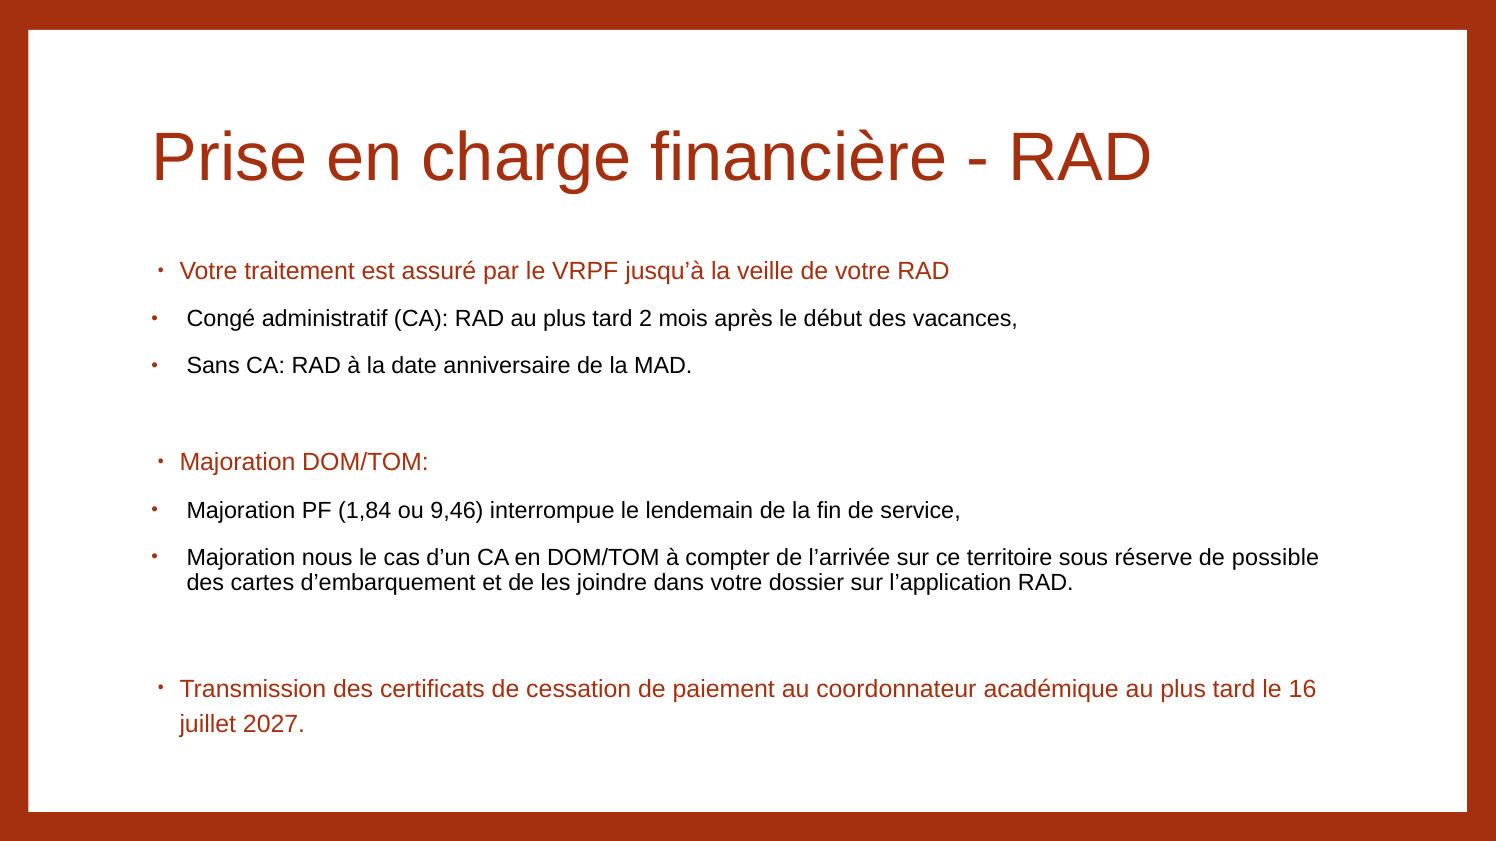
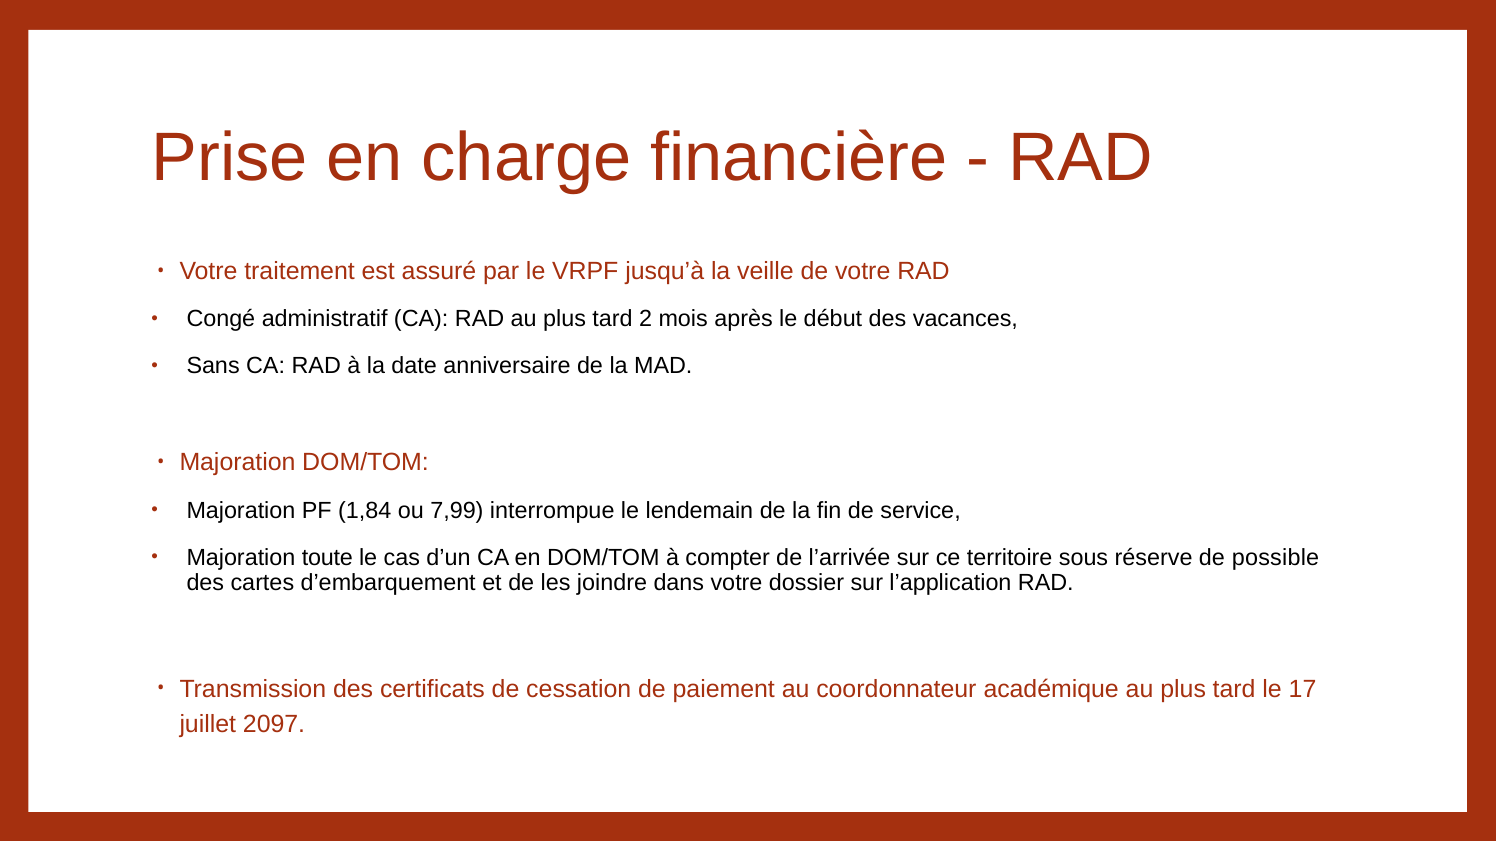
9,46: 9,46 -> 7,99
nous: nous -> toute
16: 16 -> 17
2027: 2027 -> 2097
